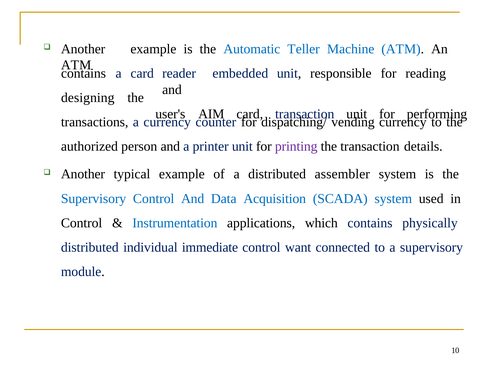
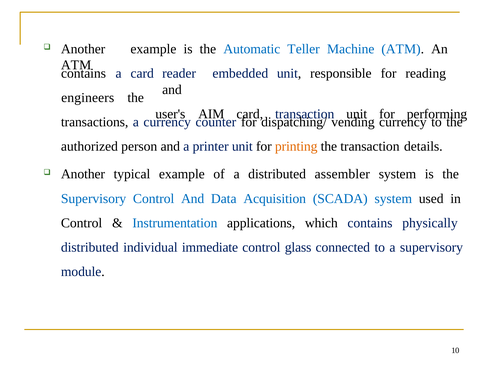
designing: designing -> engineers
printing colour: purple -> orange
want: want -> glass
